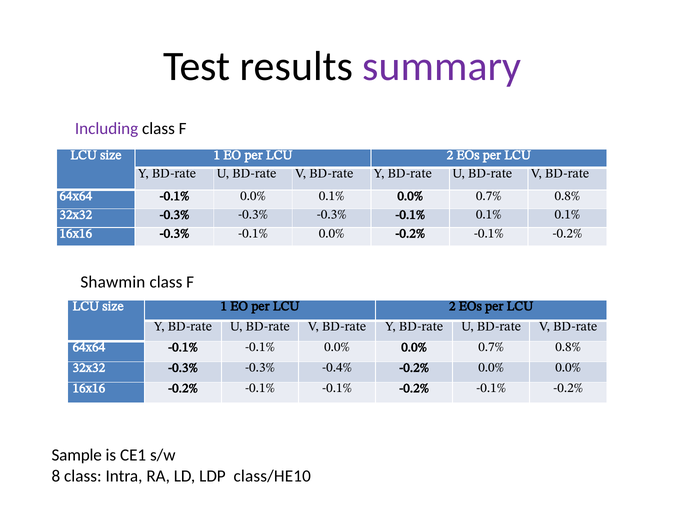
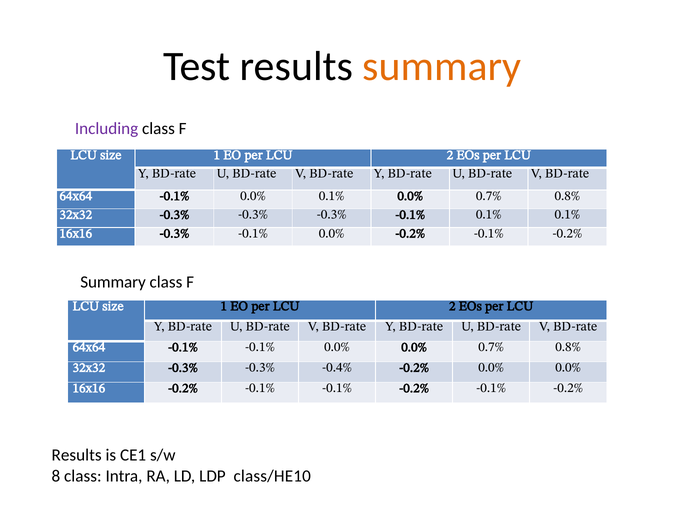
summary at (442, 66) colour: purple -> orange
Shawmin at (113, 282): Shawmin -> Summary
Sample at (77, 455): Sample -> Results
